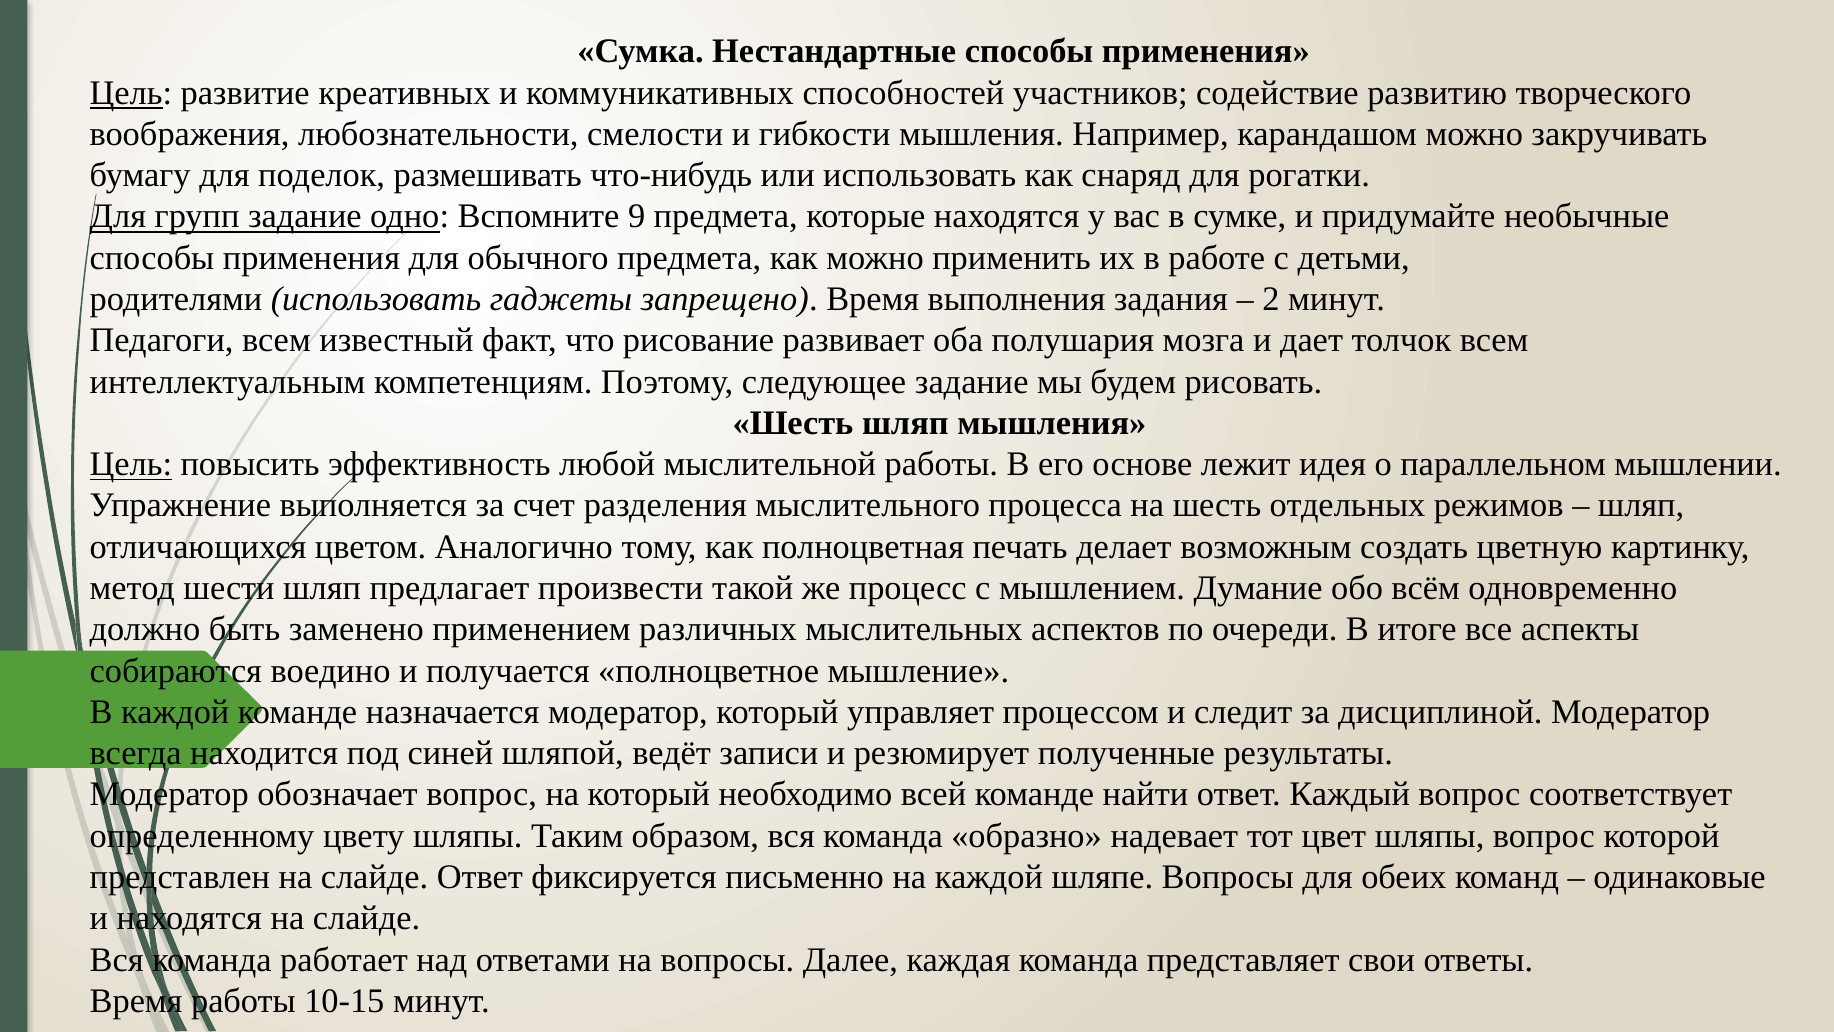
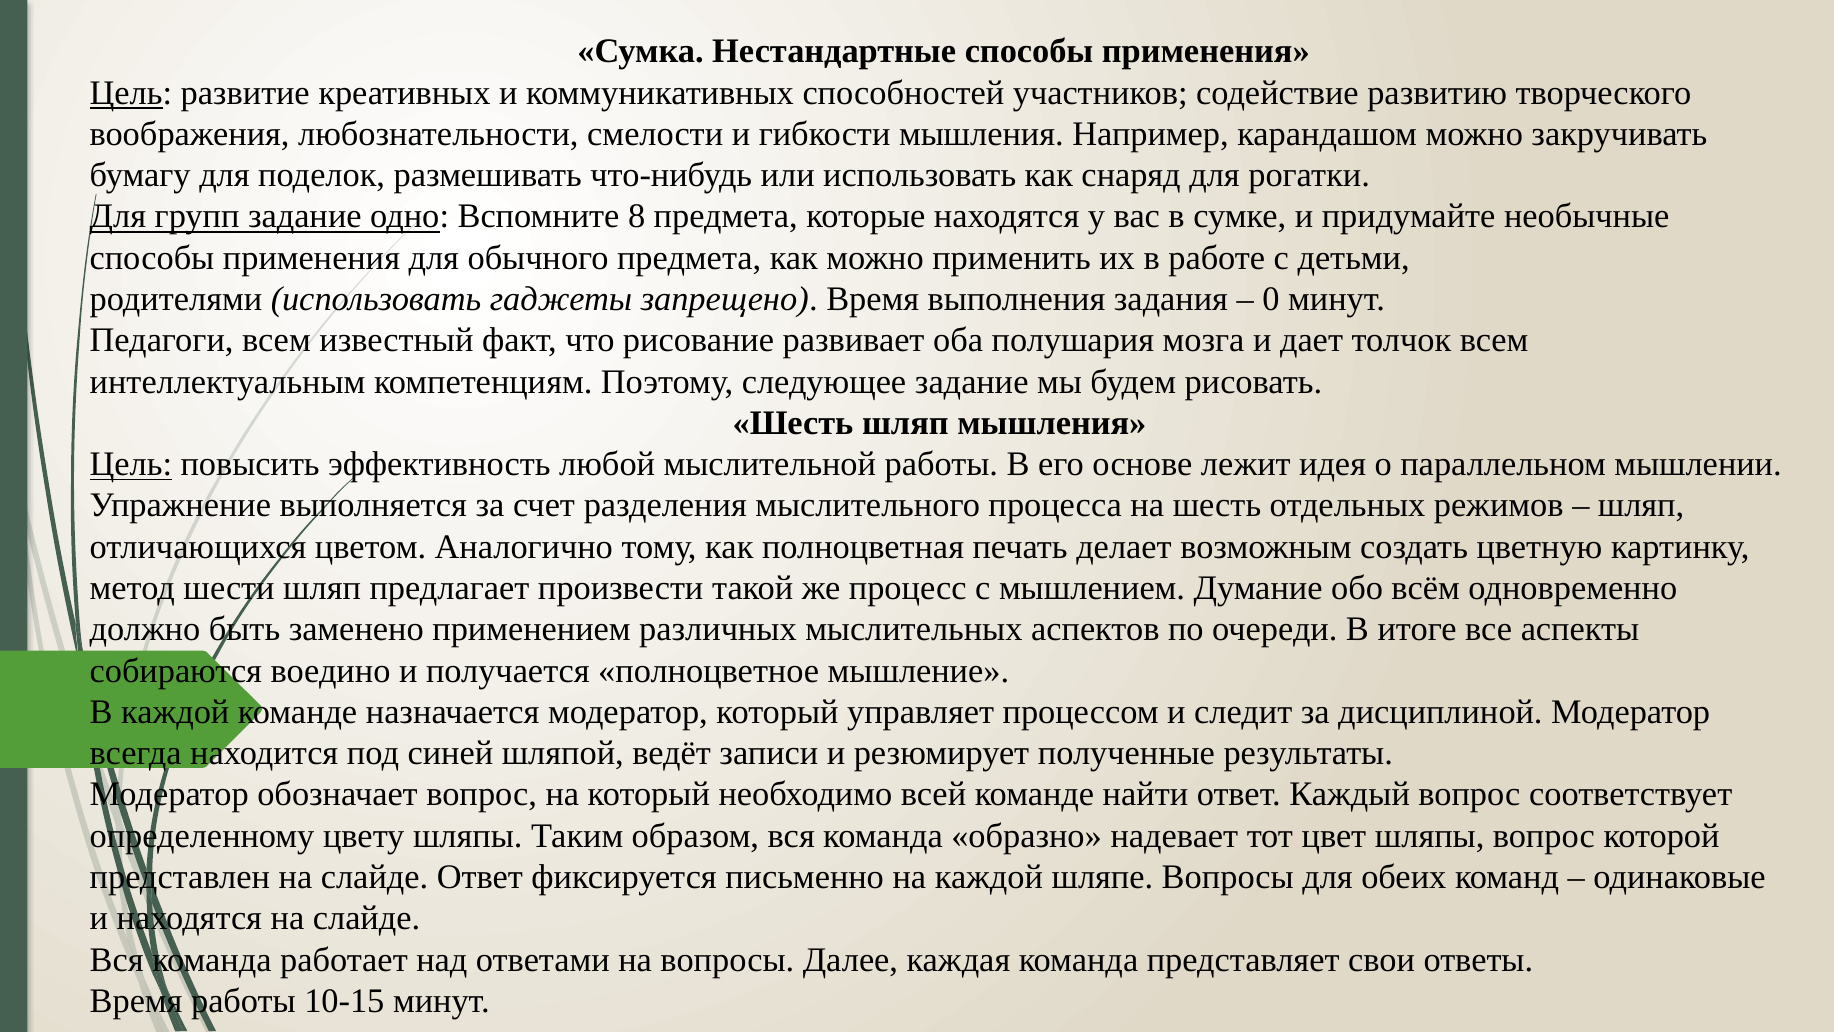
9: 9 -> 8
2: 2 -> 0
